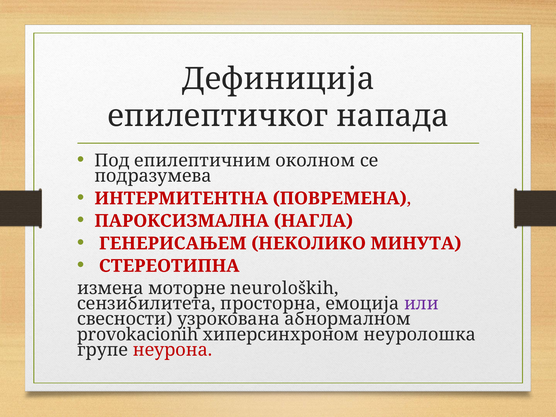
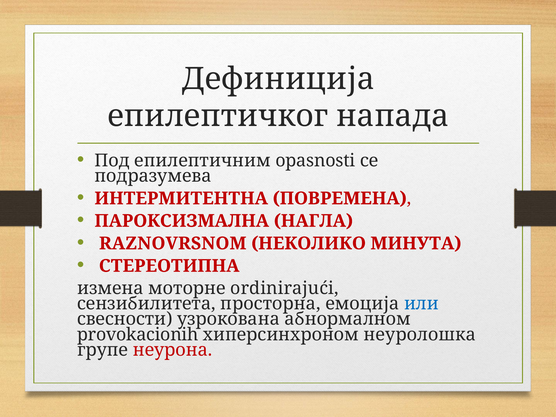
околном: околном -> opasnosti
ГЕНЕРИСАЊЕМ: ГЕНЕРИСАЊЕМ -> RAZNOVRSNOM
neuroloških: neuroloških -> ordinirajući
или colour: purple -> blue
